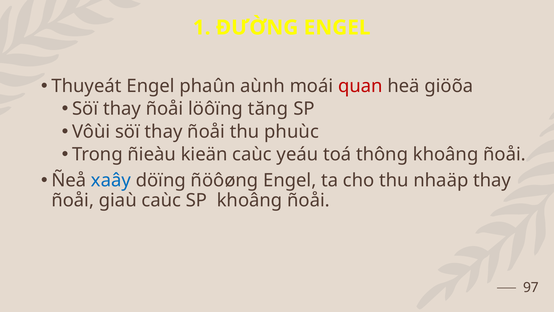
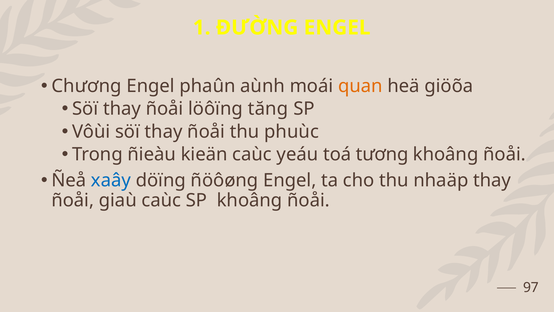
Thuyeát: Thuyeát -> Chương
quan colour: red -> orange
thông: thông -> tương
